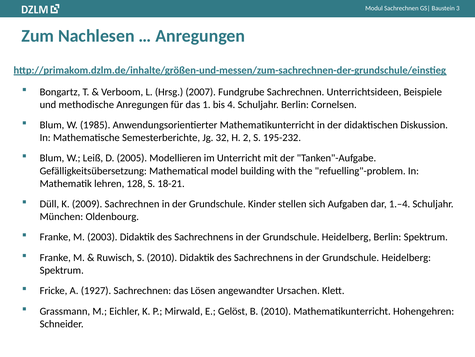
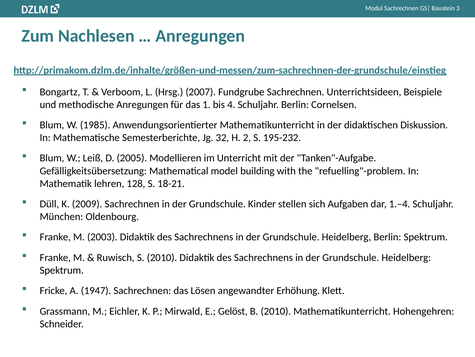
1927: 1927 -> 1947
Ursachen: Ursachen -> Erhöhung
